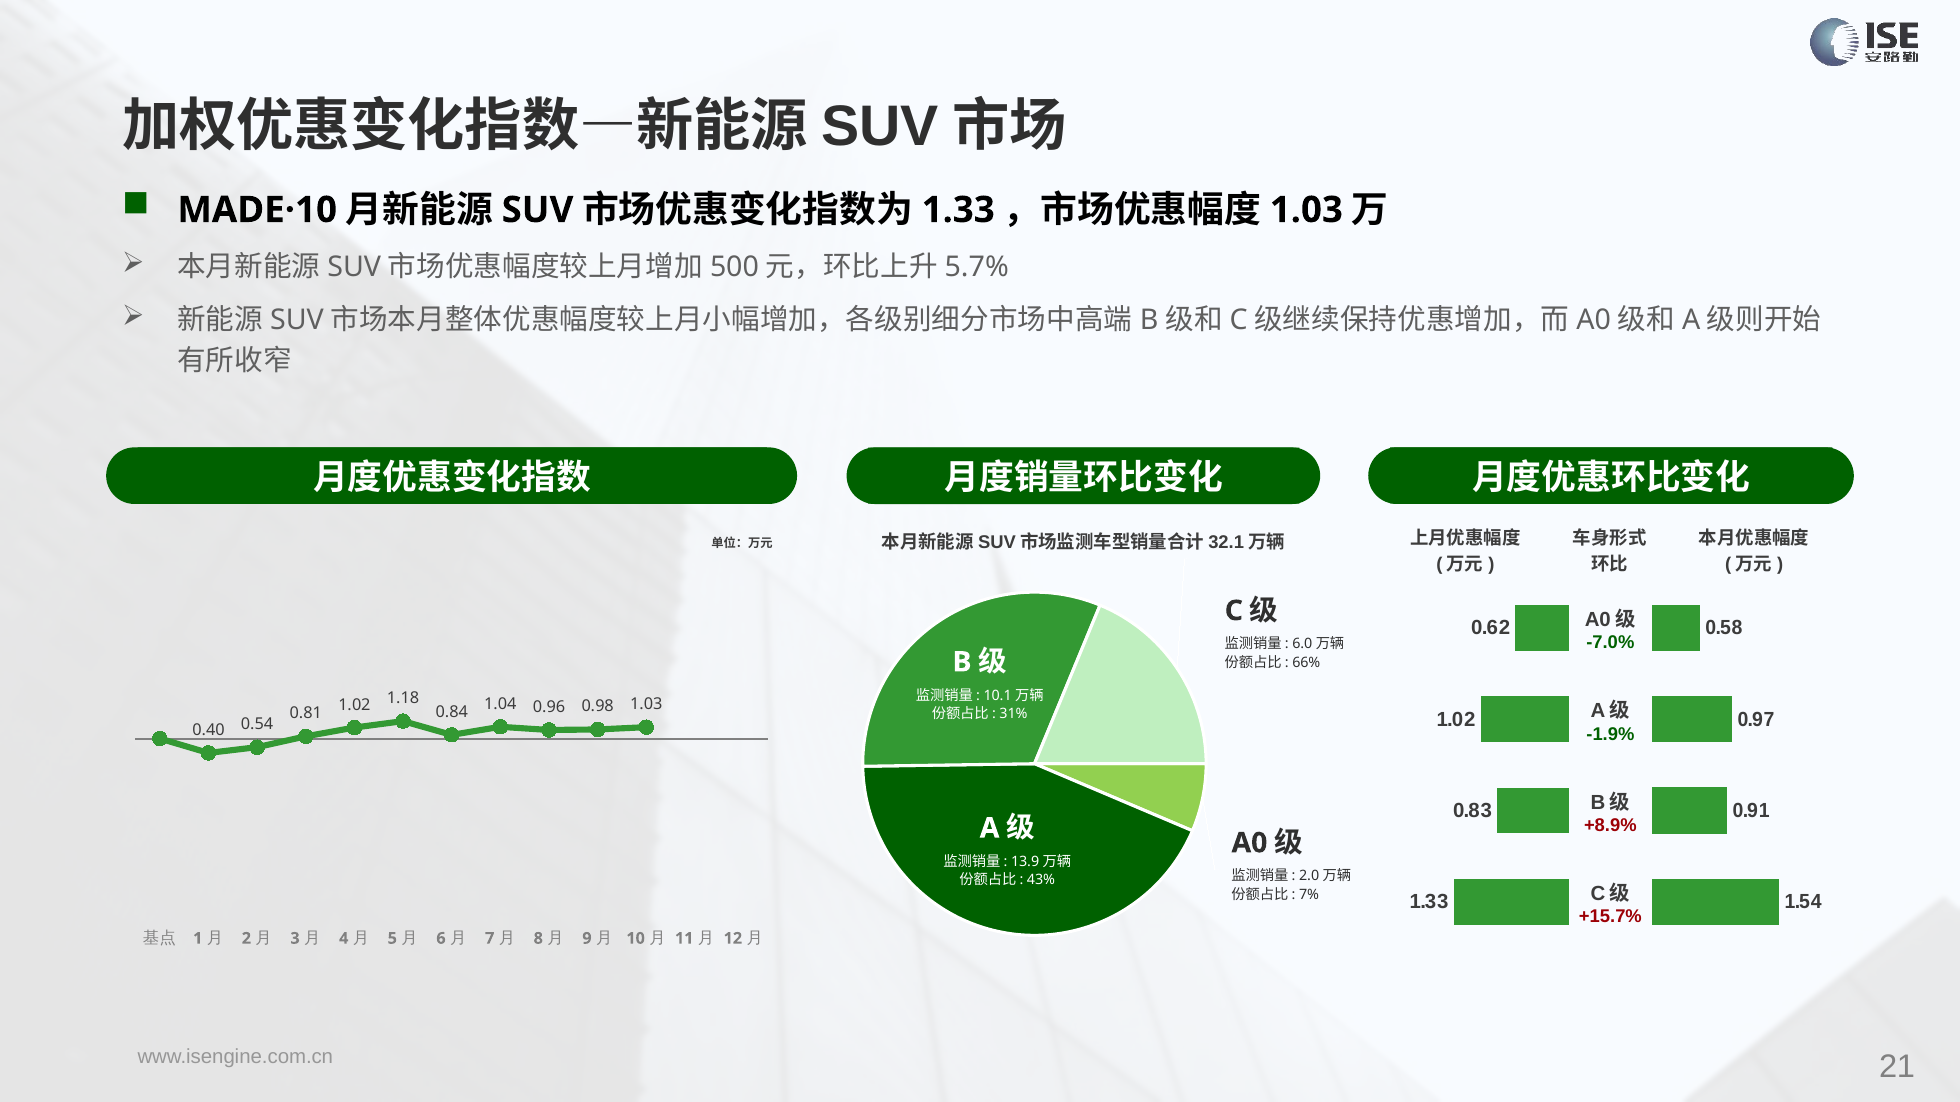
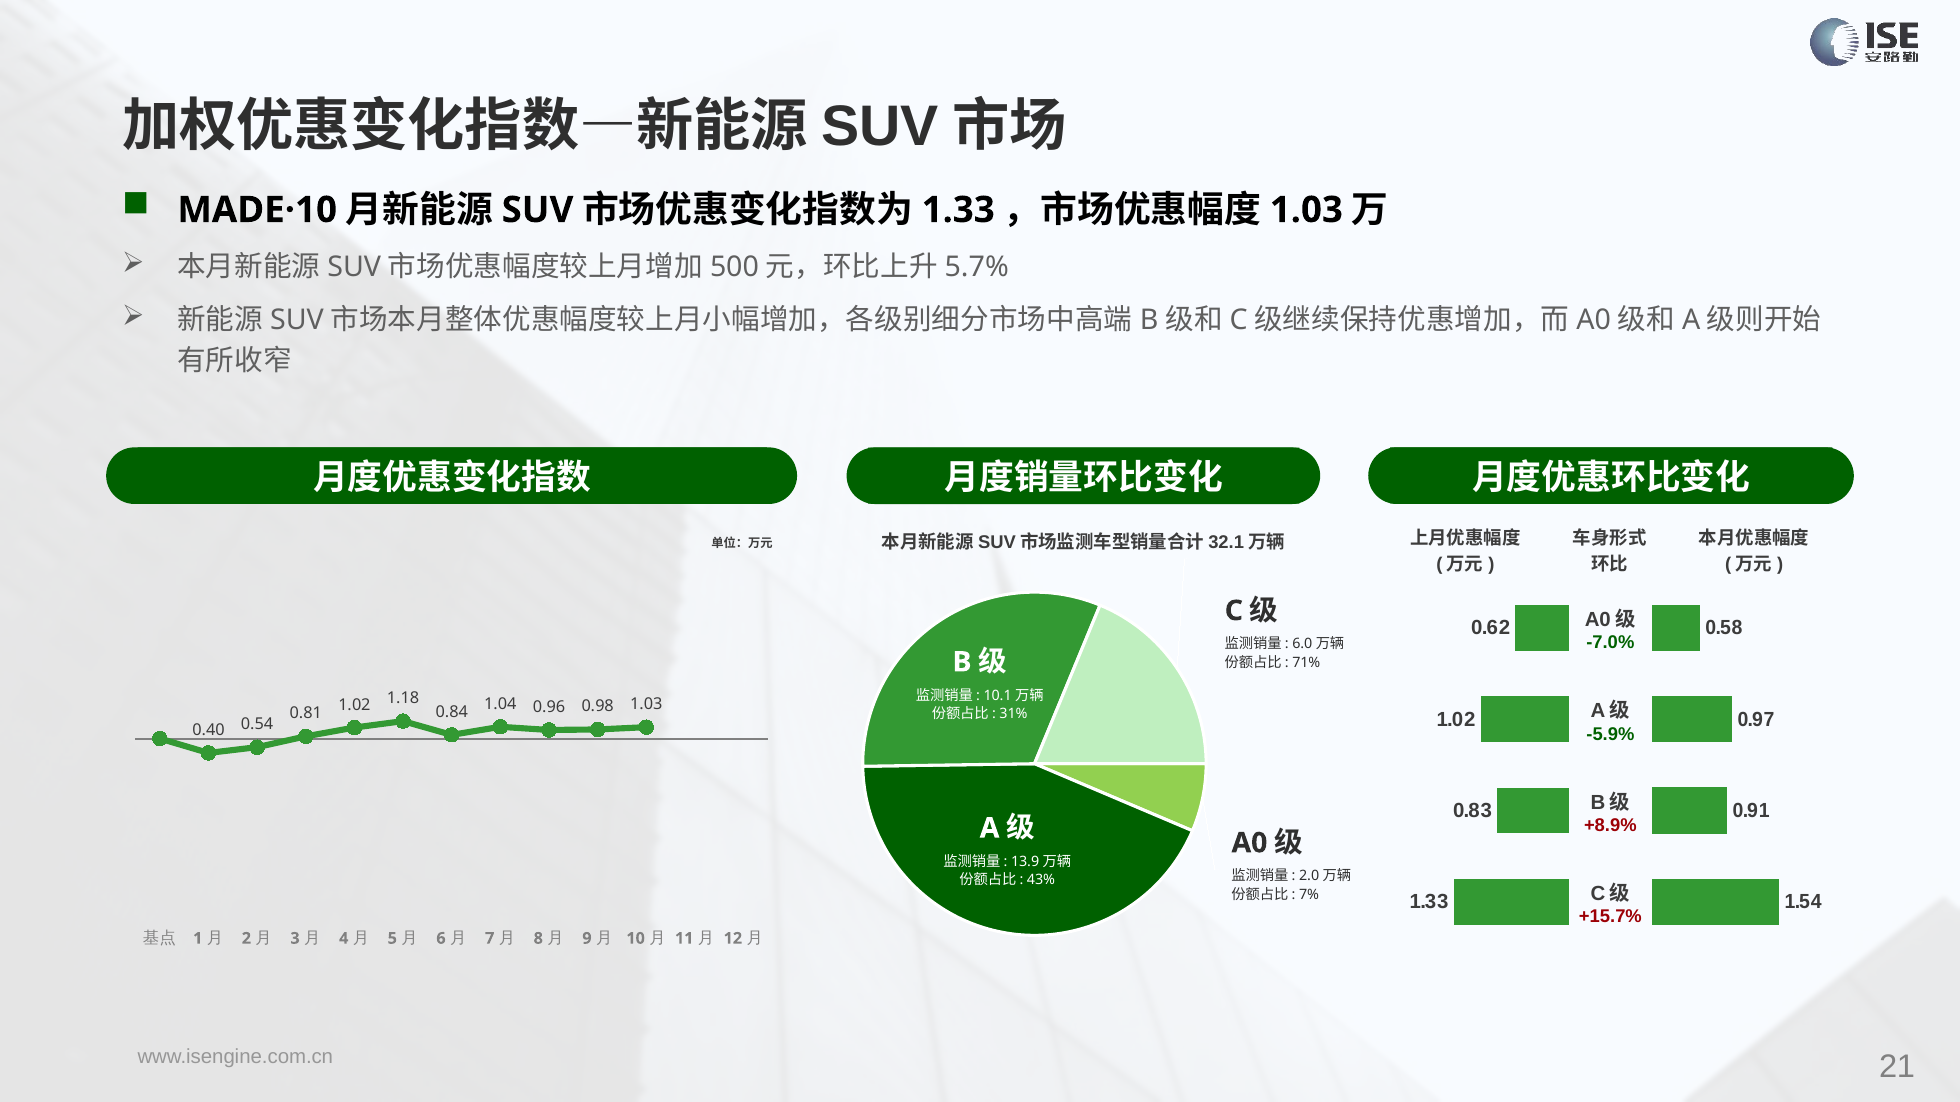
66%: 66% -> 71%
-1.9%: -1.9% -> -5.9%
